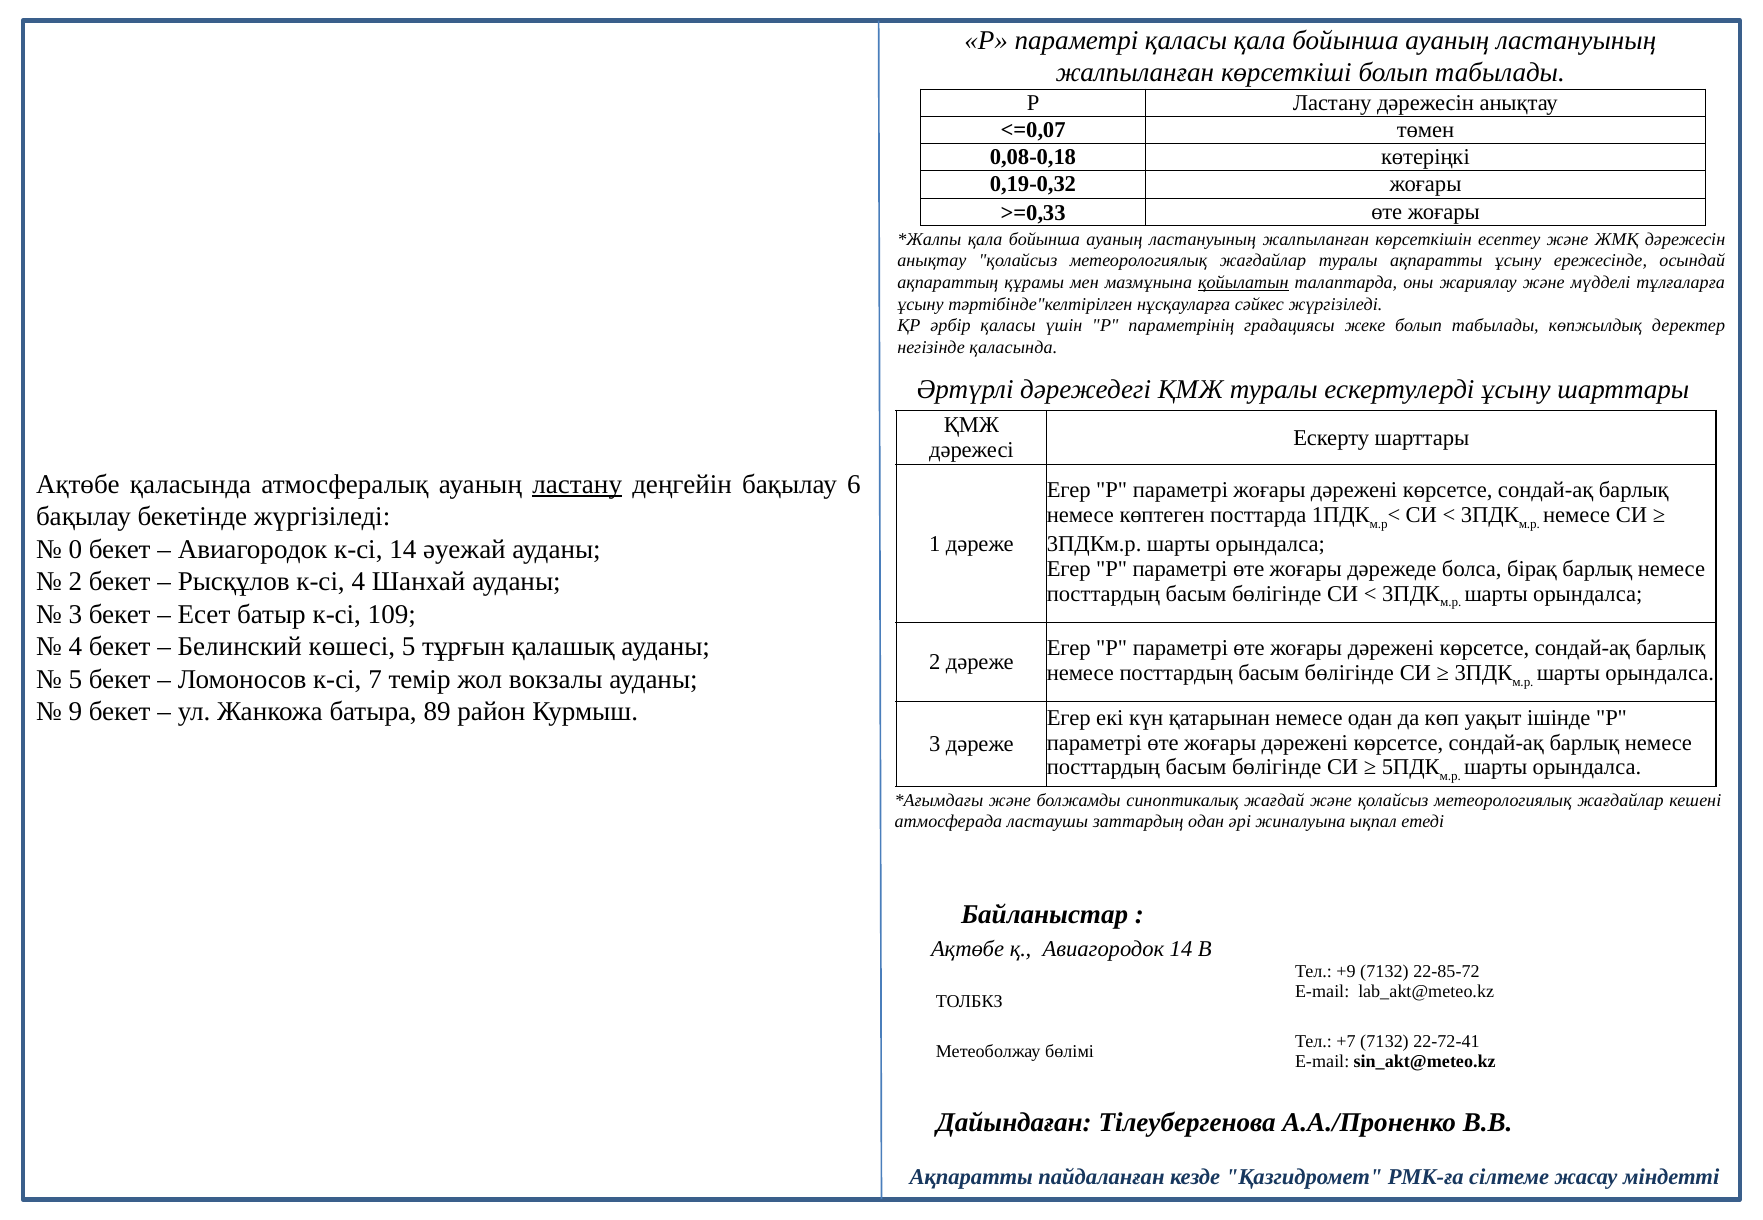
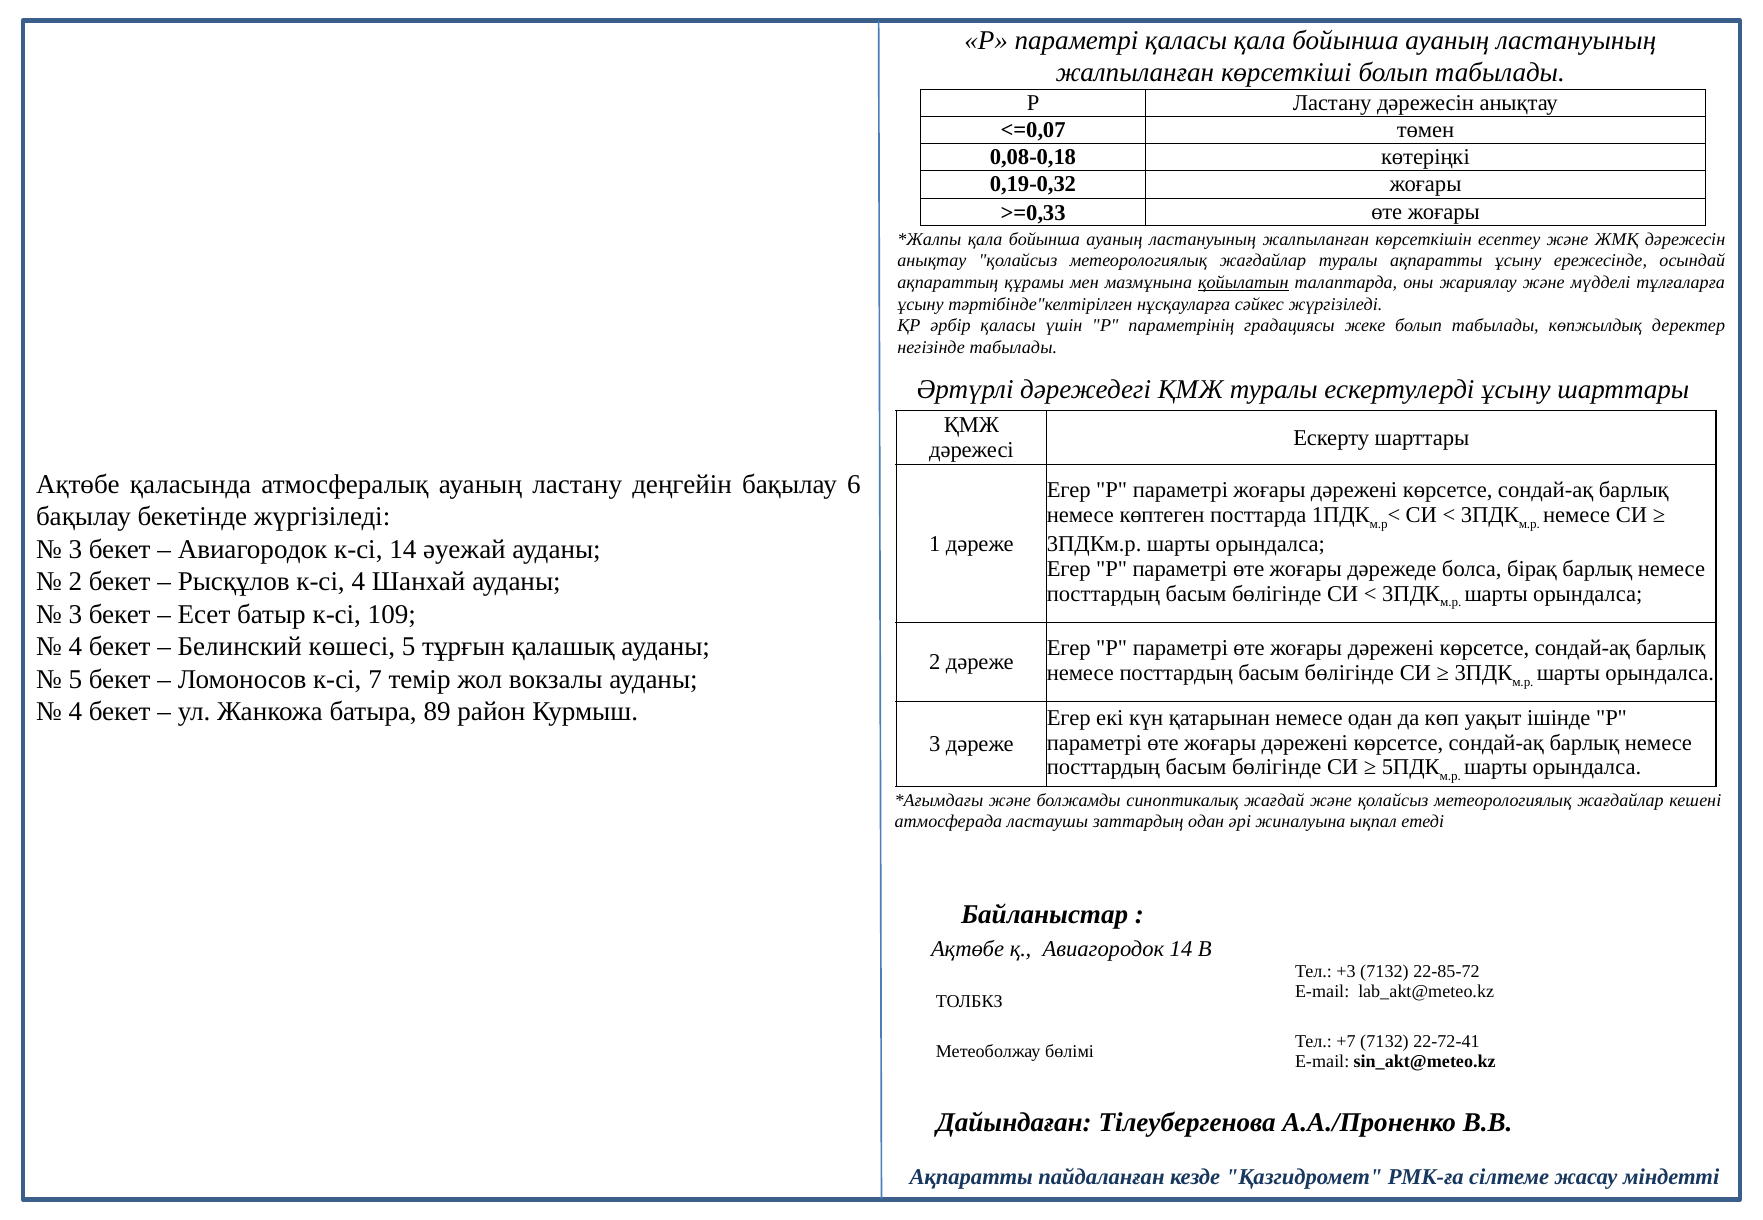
негізінде қаласында: қаласында -> табылады
ластану at (577, 484) underline: present -> none
0 at (75, 550): 0 -> 3
9 at (75, 712): 9 -> 4
+9: +9 -> +3
